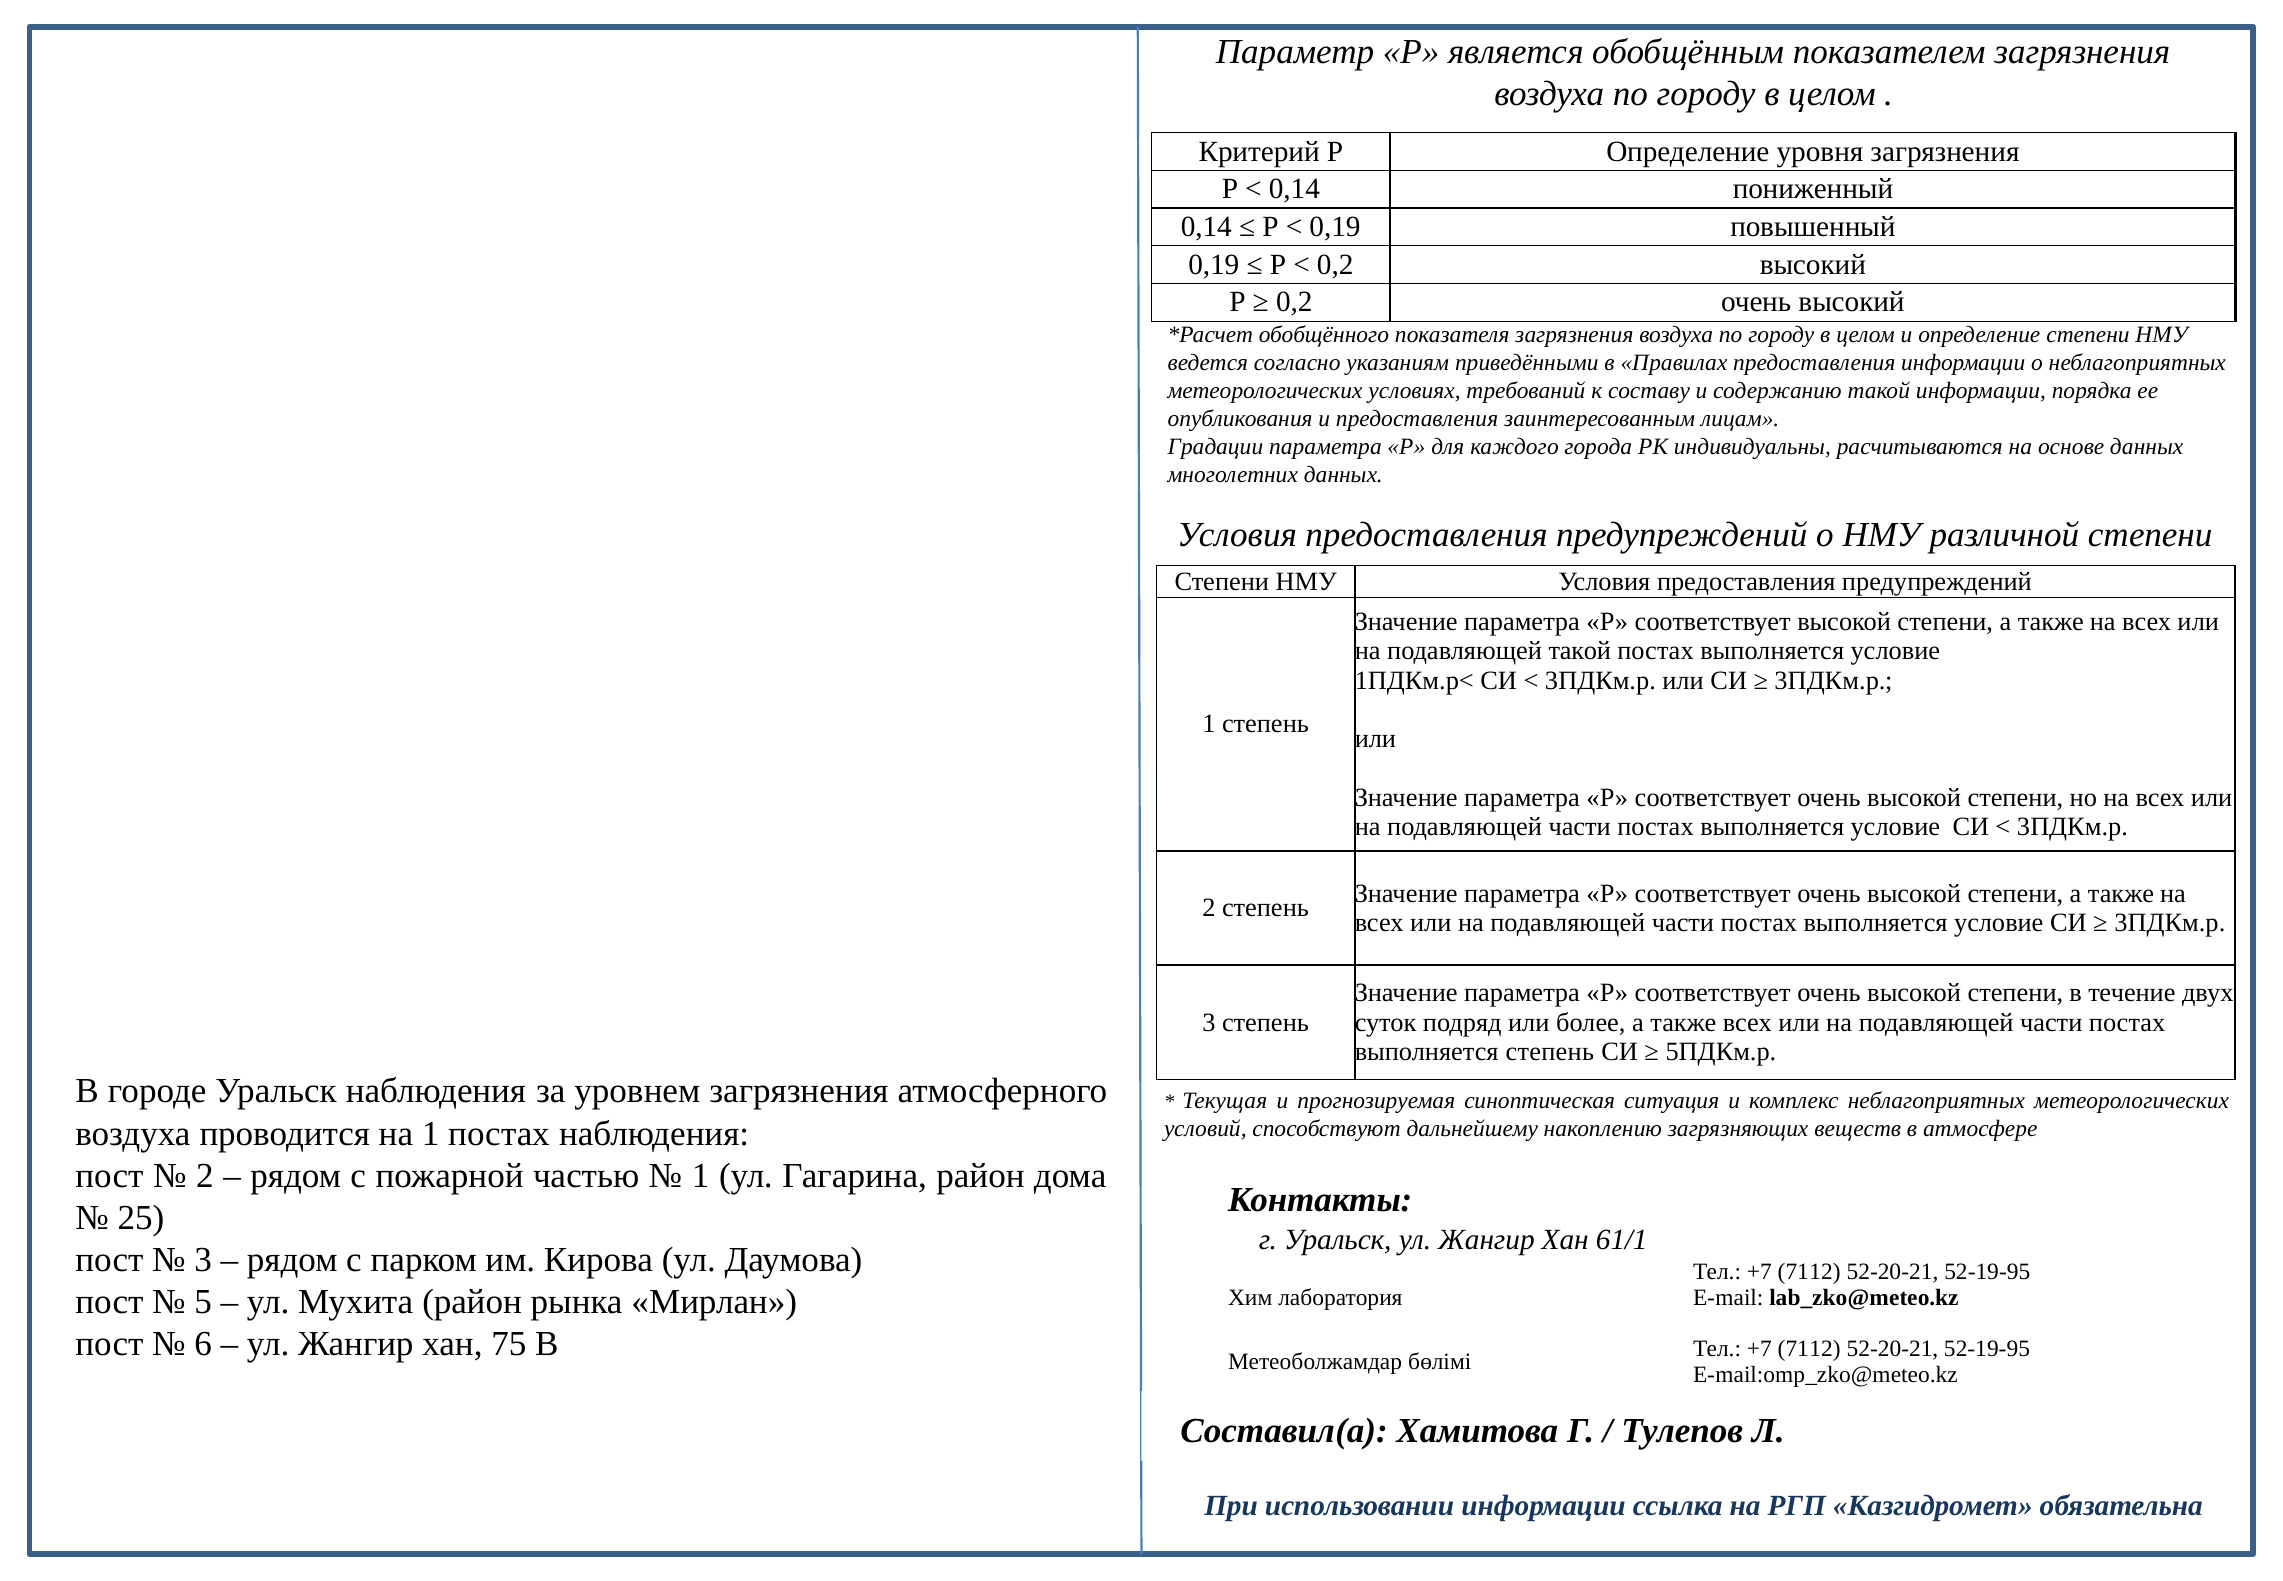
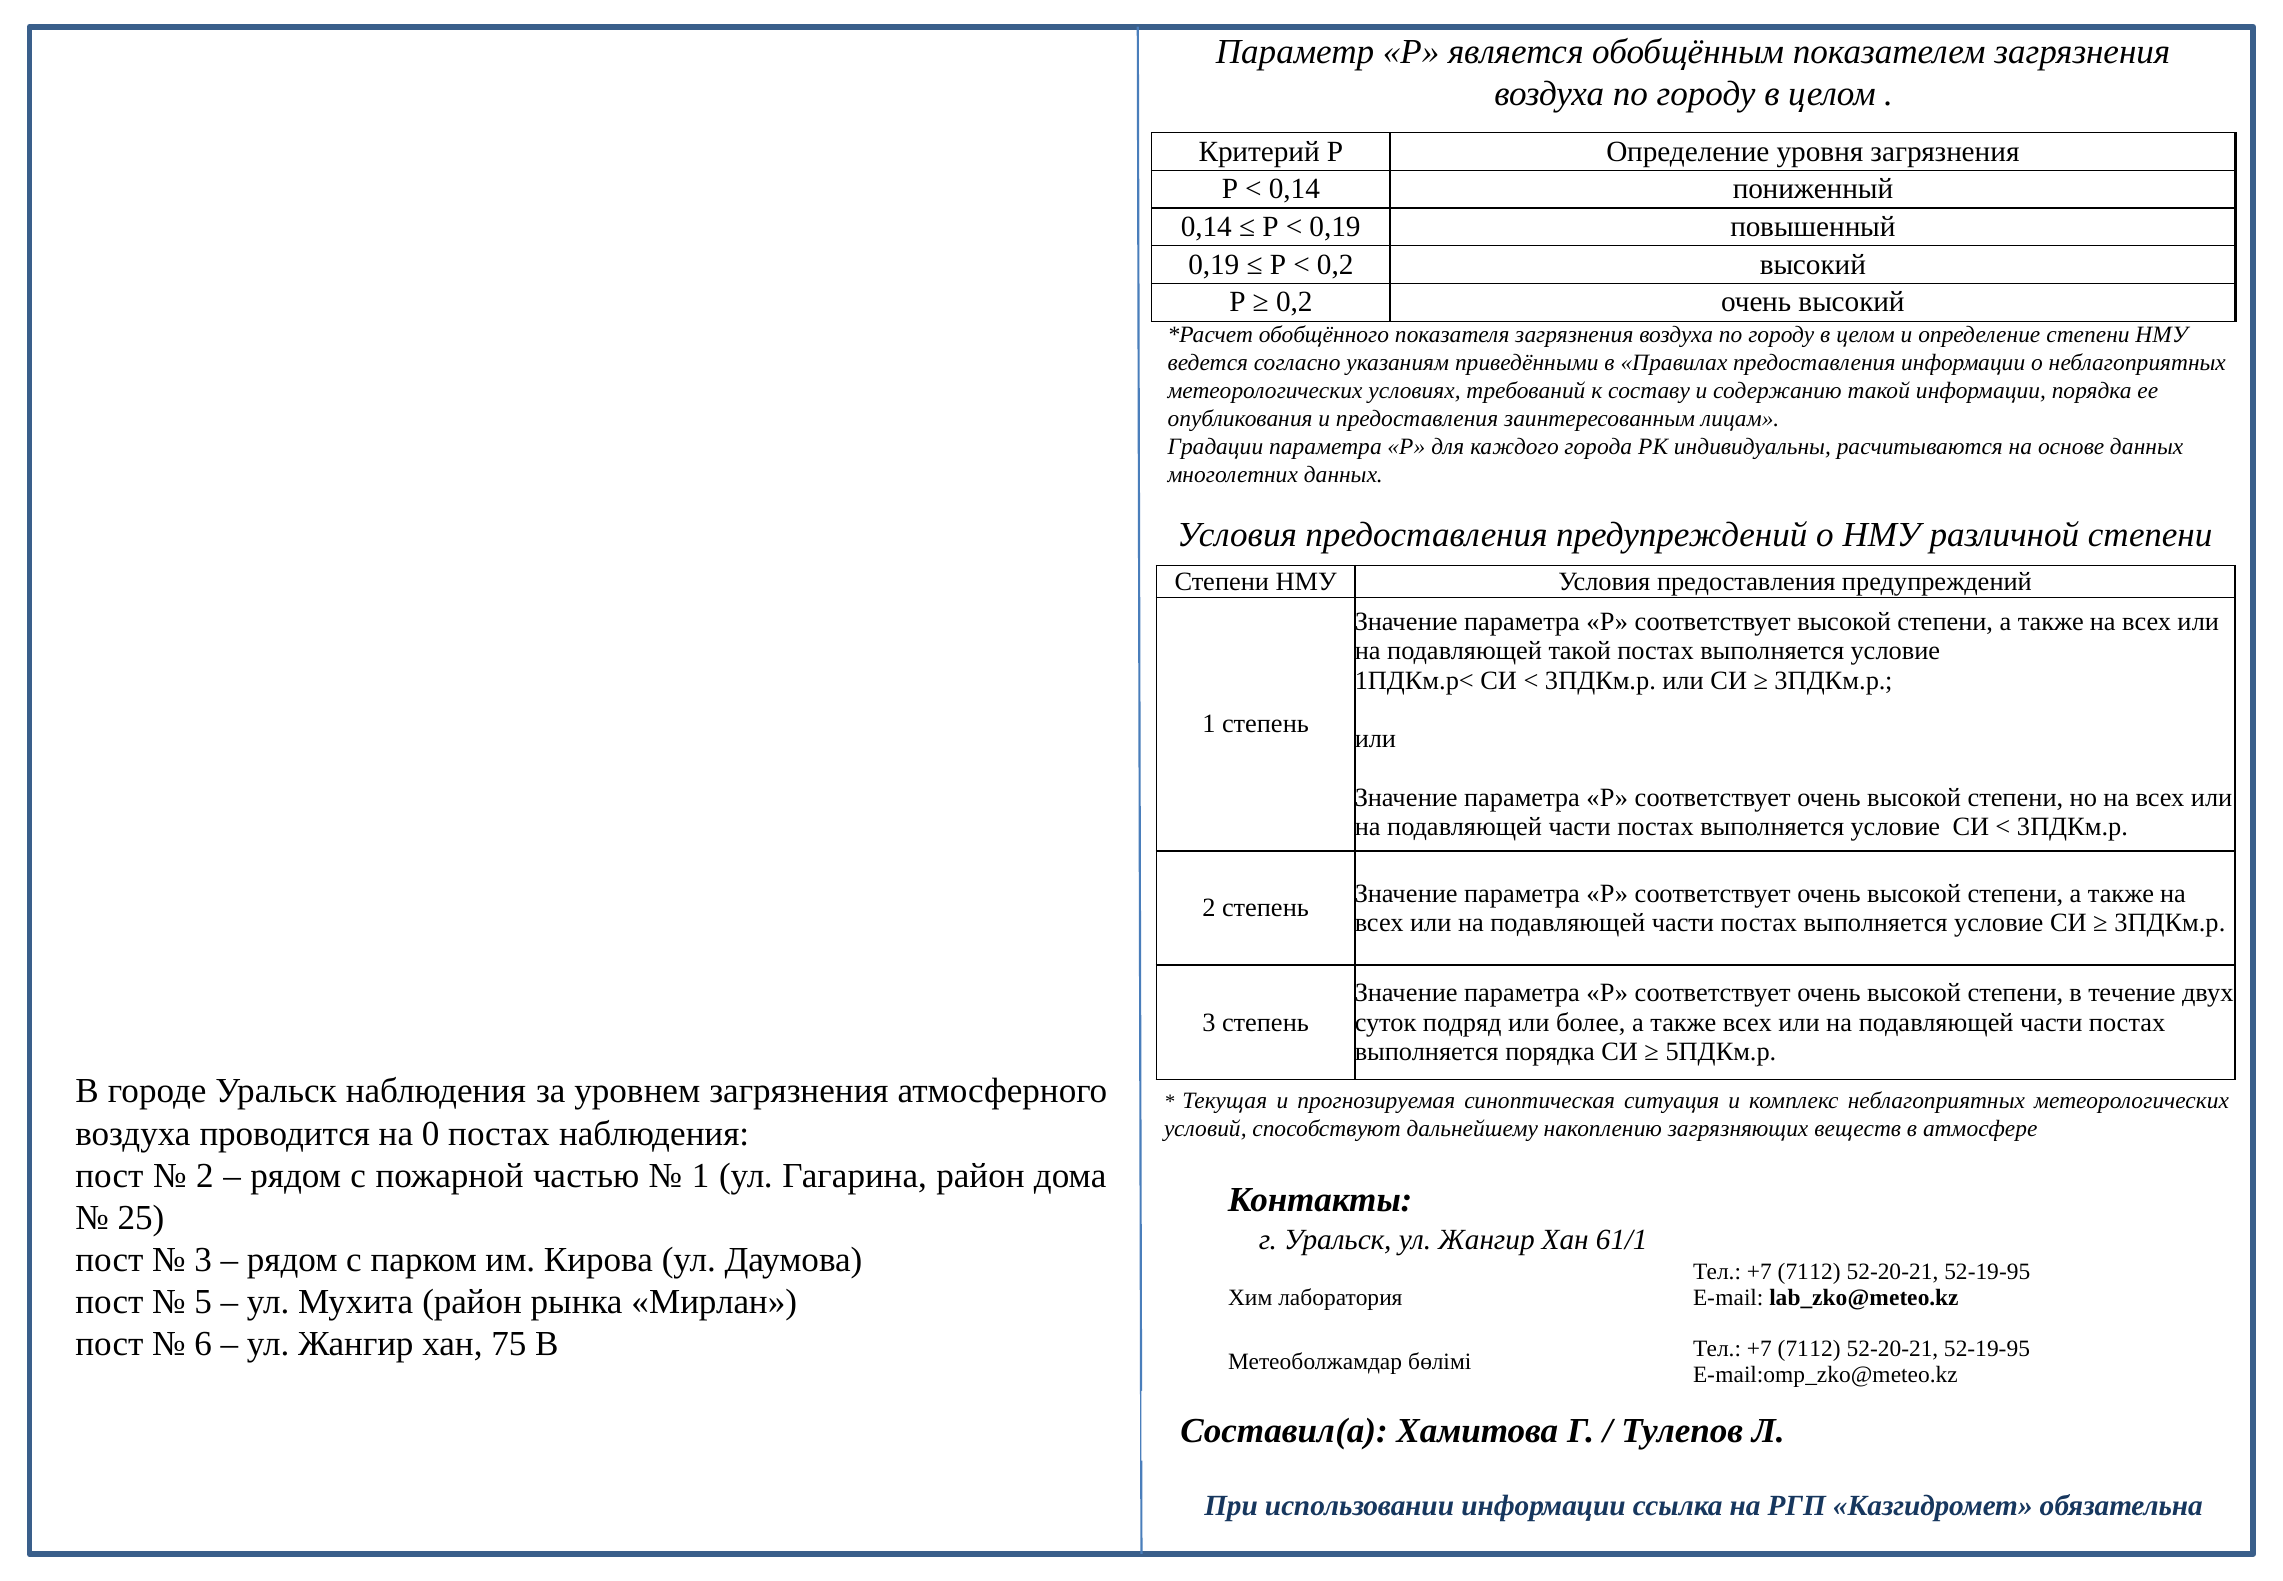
выполняется степень: степень -> порядка
на 1: 1 -> 0
